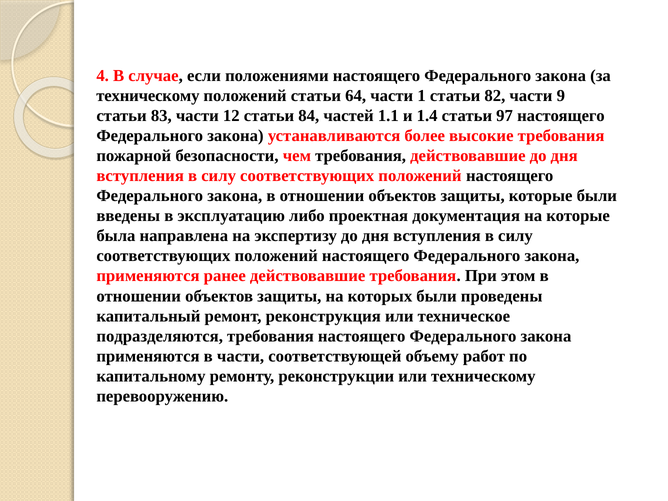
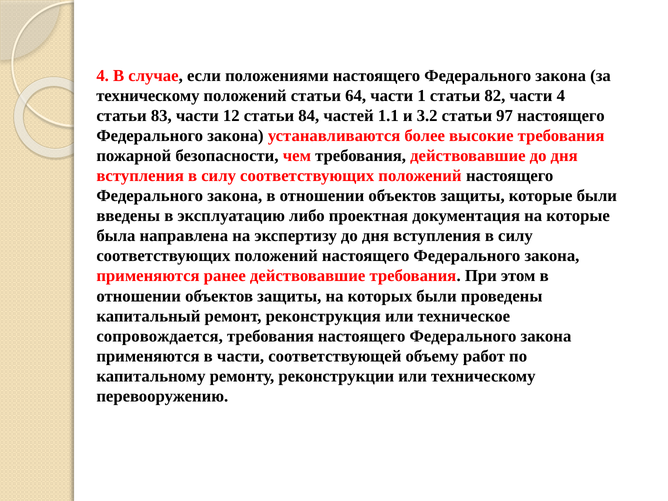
части 9: 9 -> 4
1.4: 1.4 -> 3.2
подразделяются: подразделяются -> сопровождается
